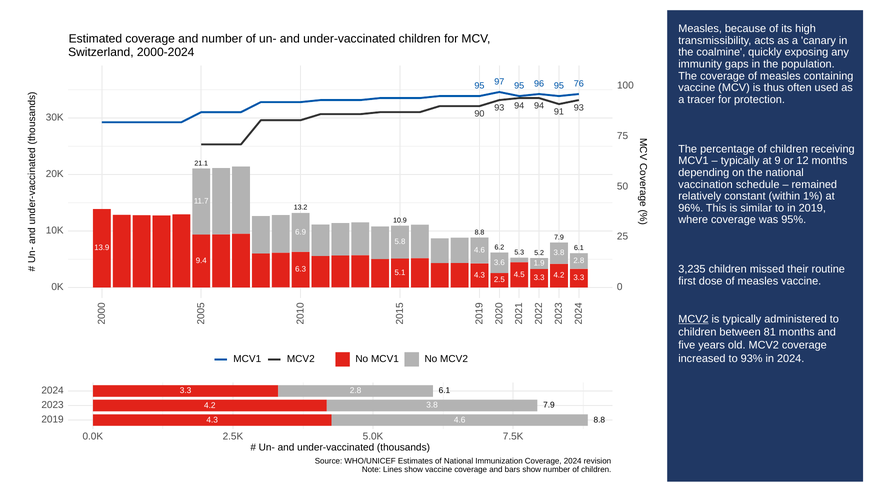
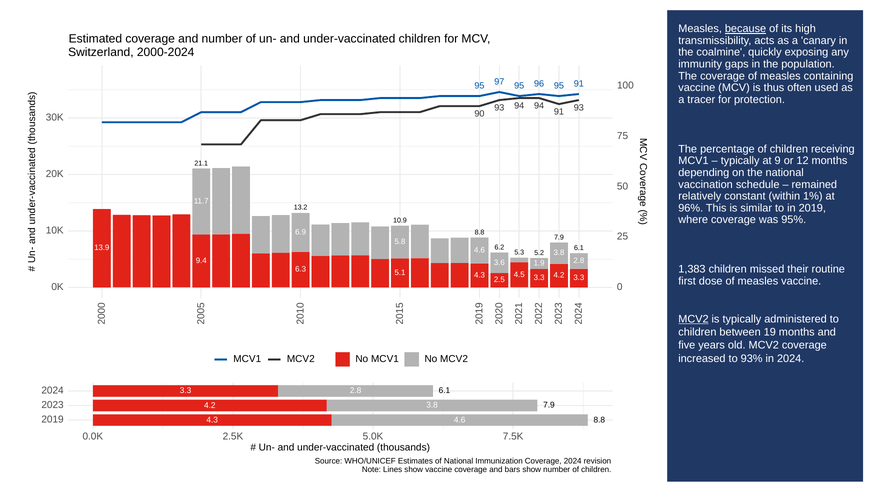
because underline: none -> present
95 76: 76 -> 91
3,235: 3,235 -> 1,383
81: 81 -> 19
